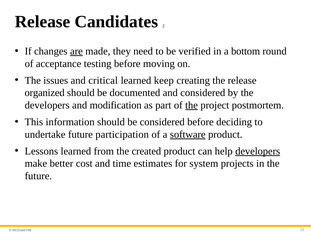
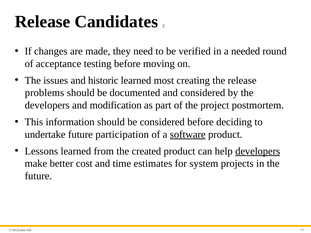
are underline: present -> none
bottom: bottom -> needed
critical: critical -> historic
keep: keep -> most
organized: organized -> problems
the at (192, 105) underline: present -> none
